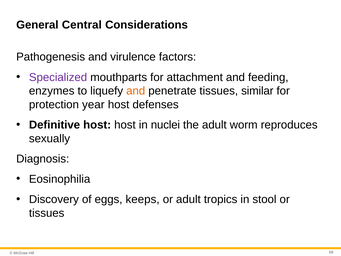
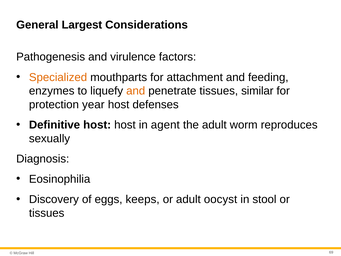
Central: Central -> Largest
Specialized colour: purple -> orange
nuclei: nuclei -> agent
tropics: tropics -> oocyst
